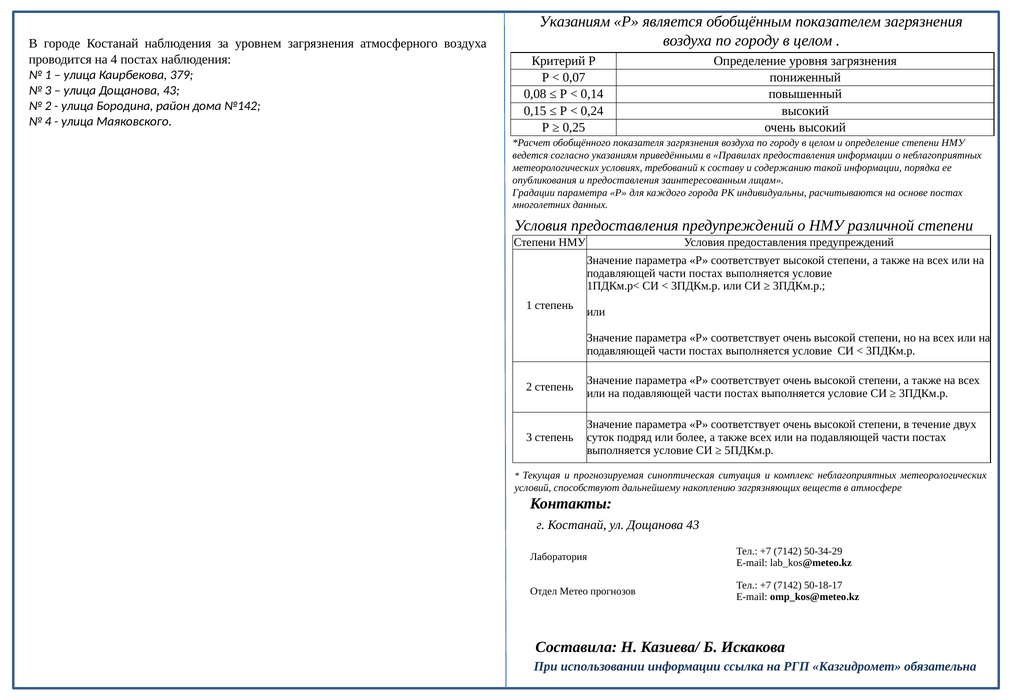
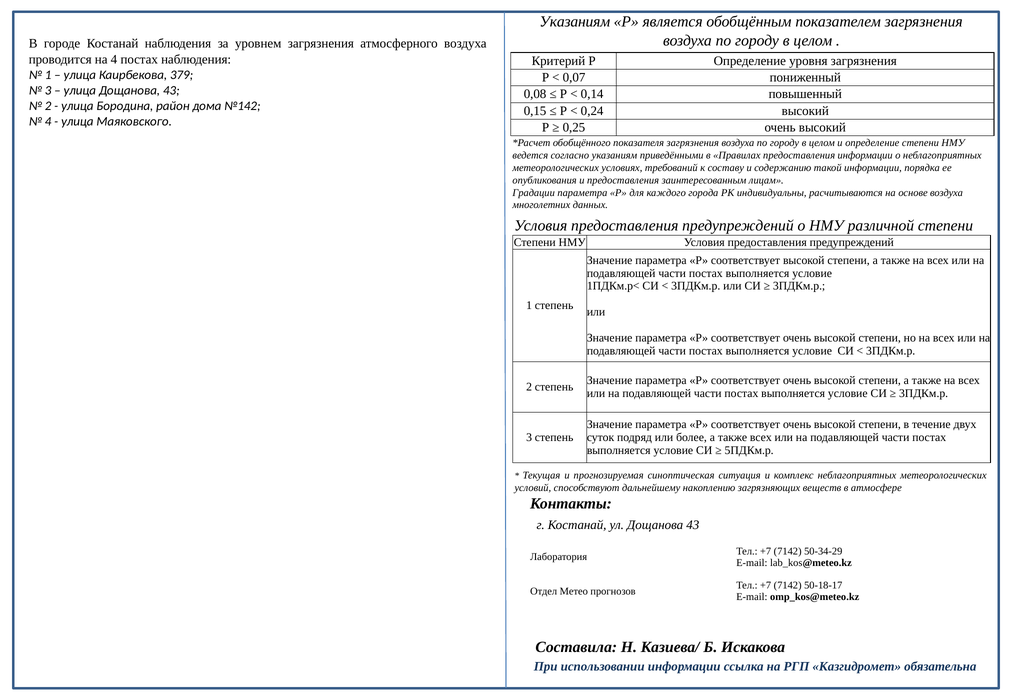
основе постах: постах -> воздуха
